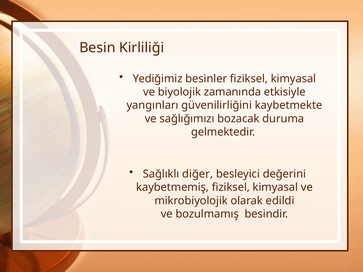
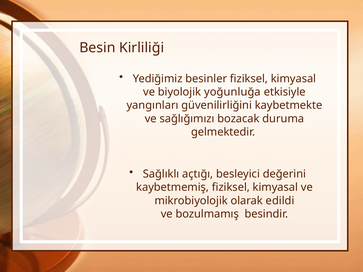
zamanında: zamanında -> yoğunluğa
diğer: diğer -> açtığı
